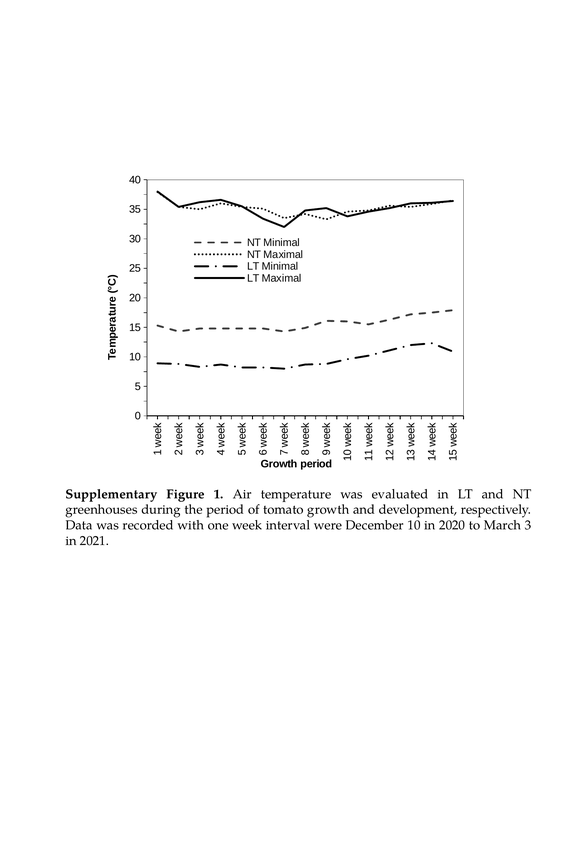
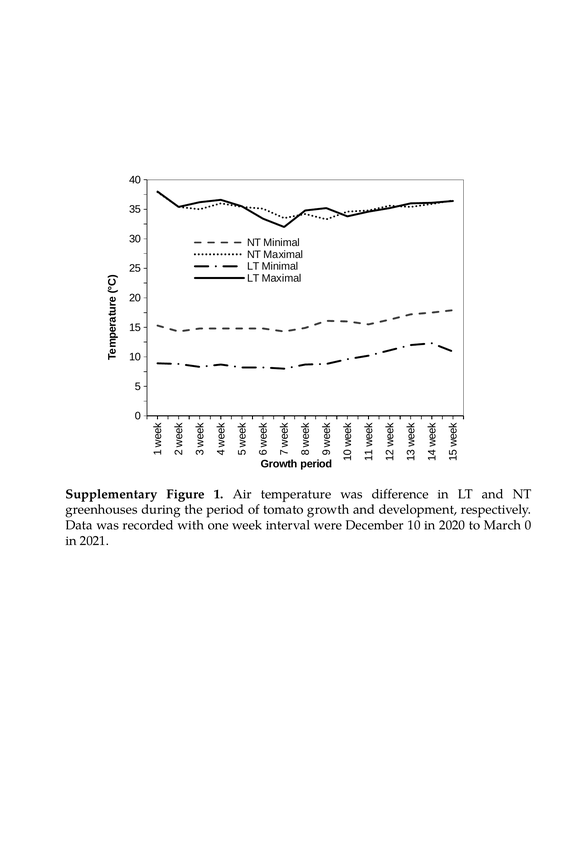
evaluated: evaluated -> difference
March 3: 3 -> 0
